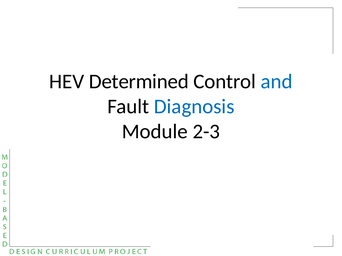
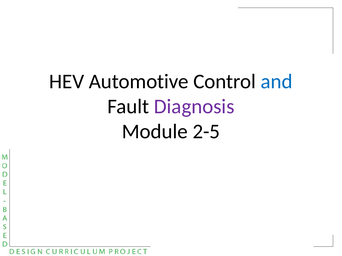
Determined: Determined -> Automotive
Diagnosis colour: blue -> purple
2-3: 2-3 -> 2-5
